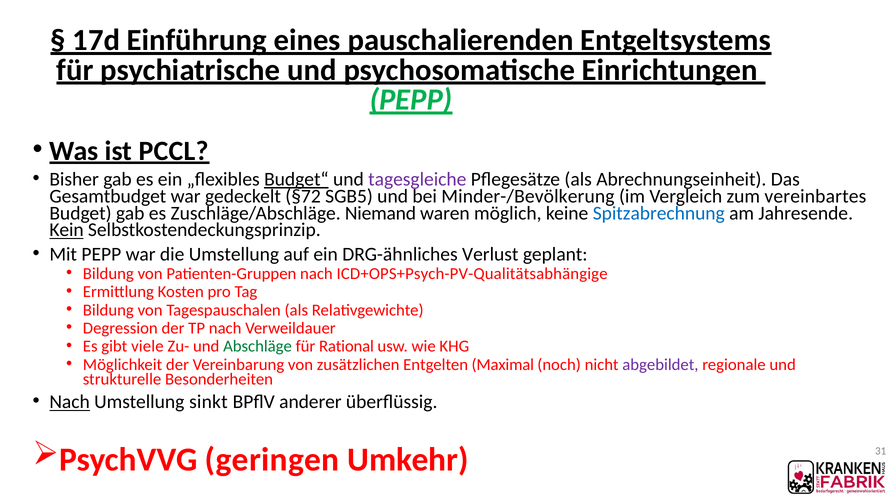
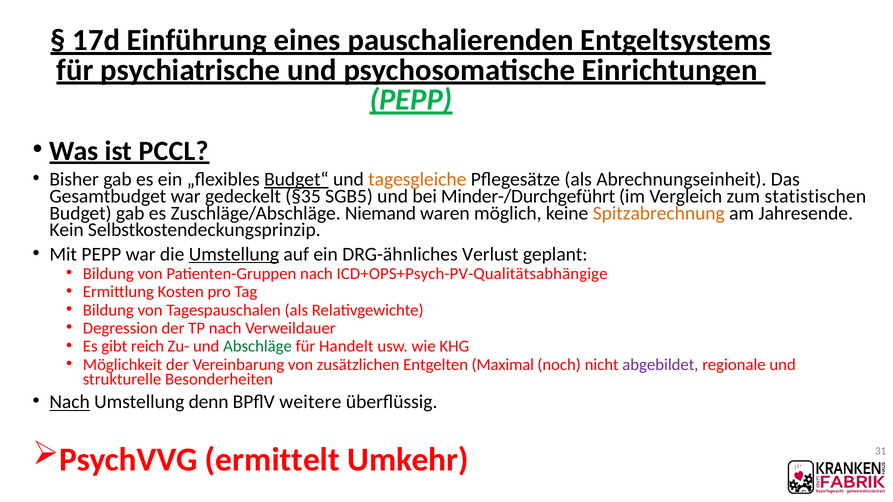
tagesgleiche colour: purple -> orange
§72: §72 -> §35
Minder-/Bevölkerung: Minder-/Bevölkerung -> Minder-/Durchgeführt
vereinbartes: vereinbartes -> statistischen
Spitzabrechnung colour: blue -> orange
Kein underline: present -> none
Umstellung at (234, 254) underline: none -> present
viele: viele -> reich
Rational: Rational -> Handelt
sinkt: sinkt -> denn
anderer: anderer -> weitere
geringen: geringen -> ermittelt
